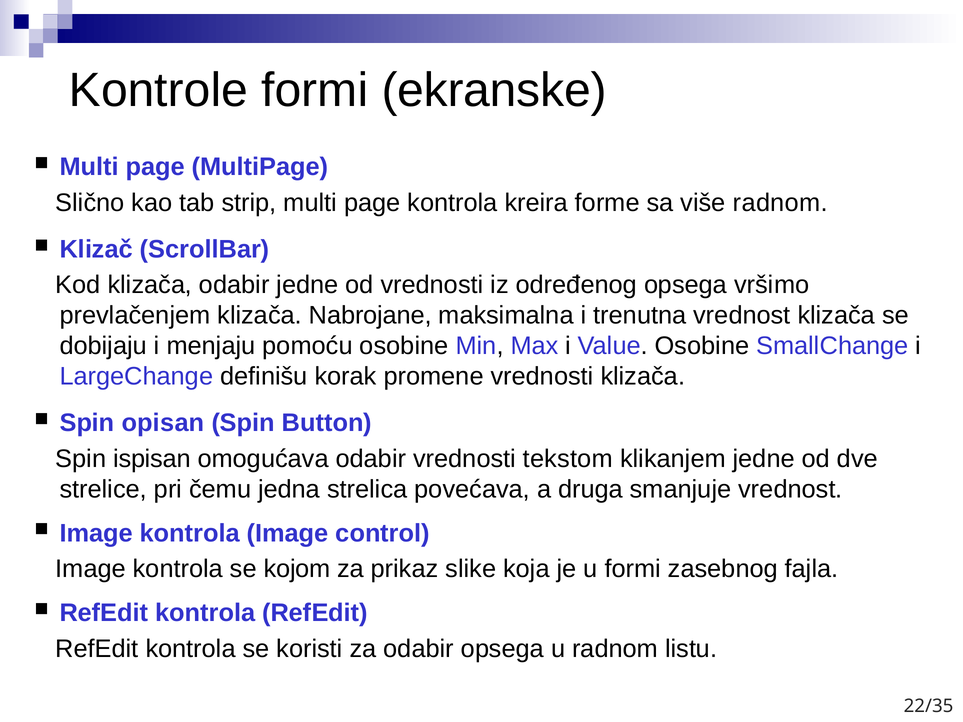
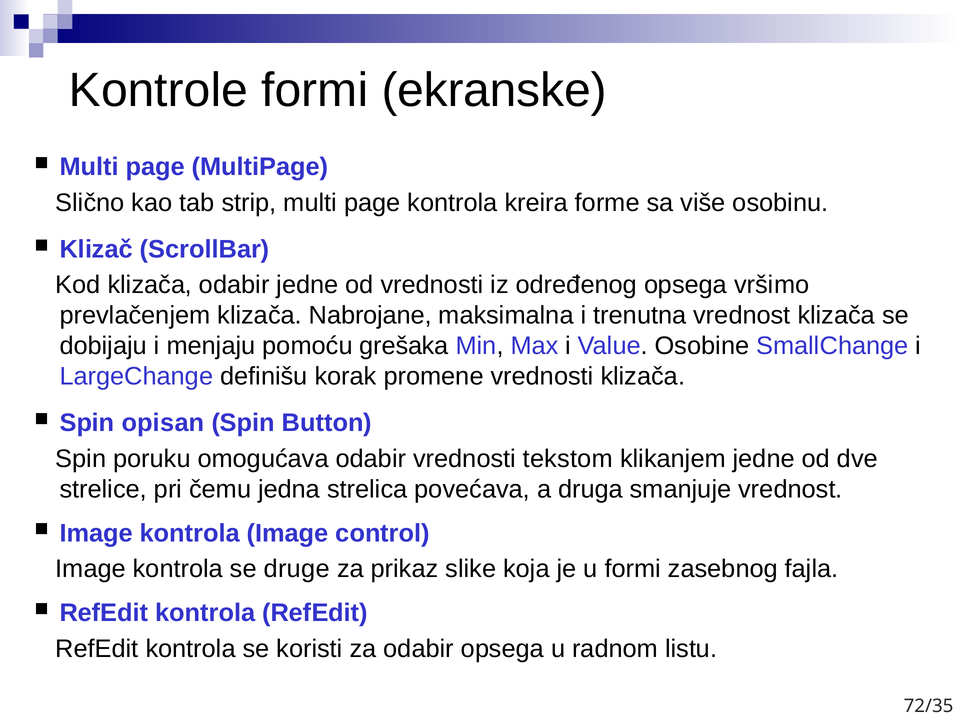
više radnom: radnom -> osobinu
pomoću osobine: osobine -> grešaka
ispisan: ispisan -> poruku
kojom: kojom -> druge
22/35: 22/35 -> 72/35
